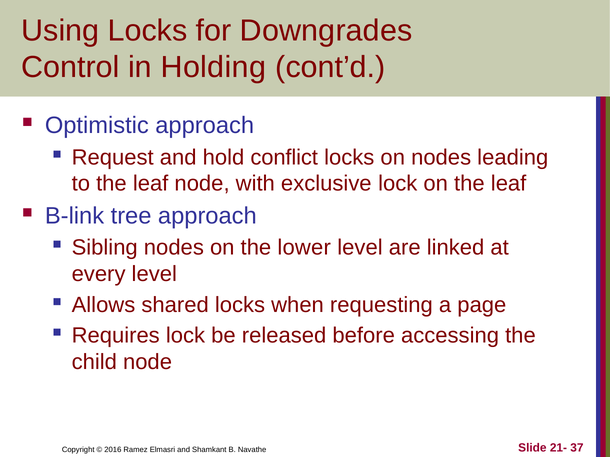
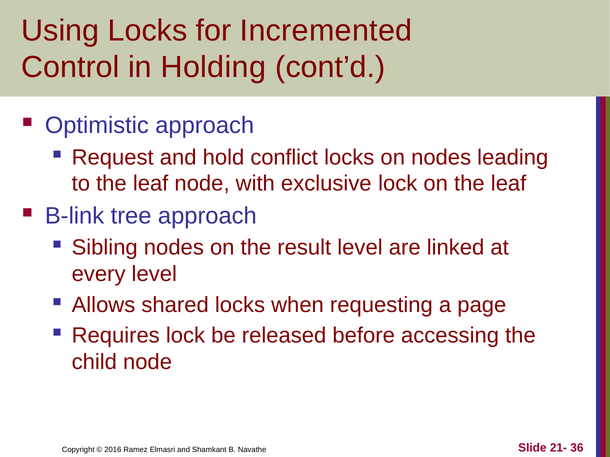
Downgrades: Downgrades -> Incremented
lower: lower -> result
37: 37 -> 36
